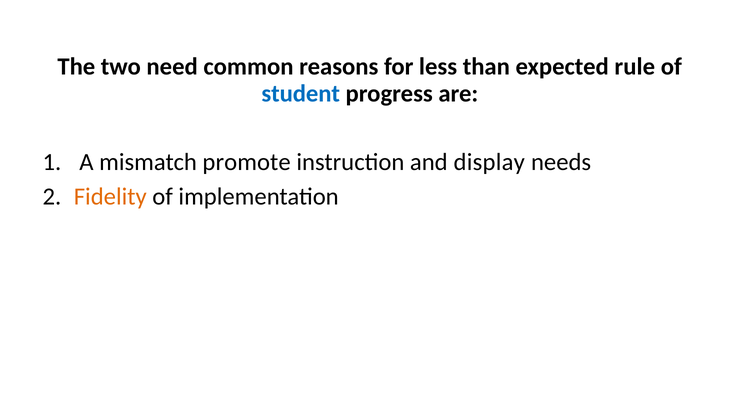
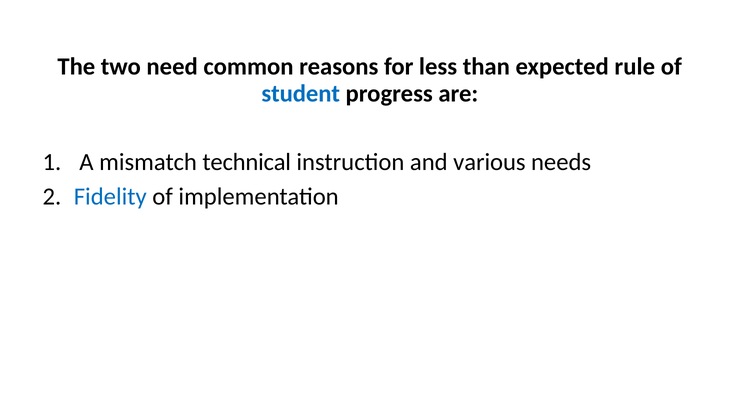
promote: promote -> technical
display: display -> various
Fidelity colour: orange -> blue
